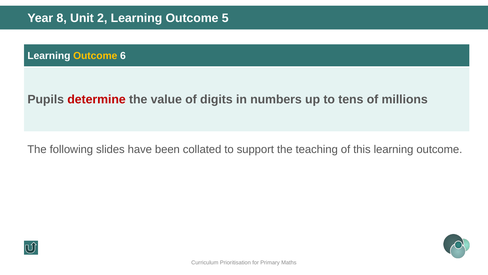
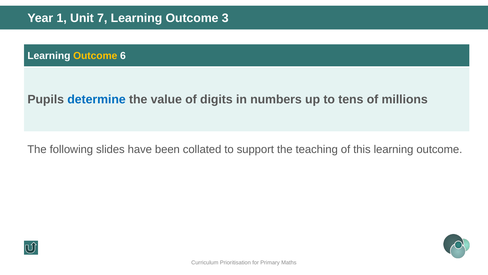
8: 8 -> 1
2: 2 -> 7
5: 5 -> 3
determine colour: red -> blue
